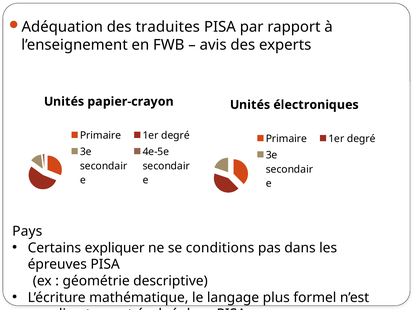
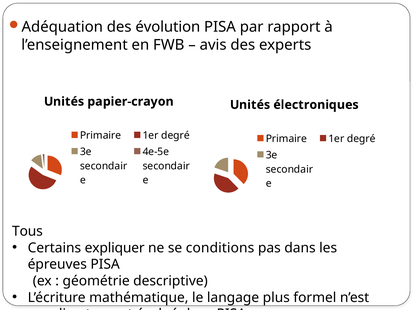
traduites: traduites -> évolution
Pays: Pays -> Tous
